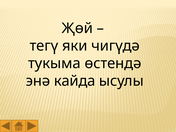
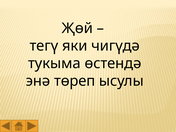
кайда: кайда -> төреп
